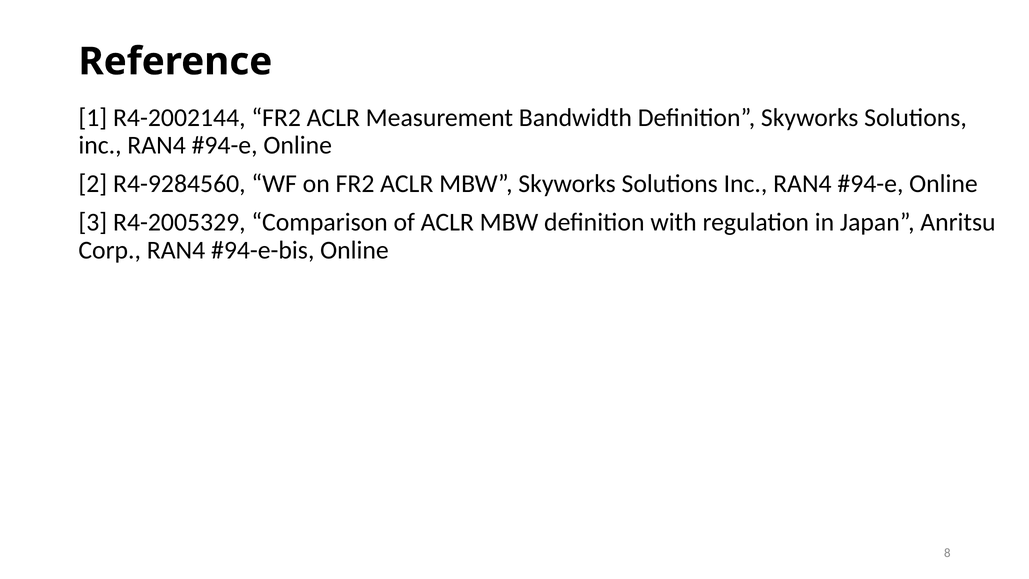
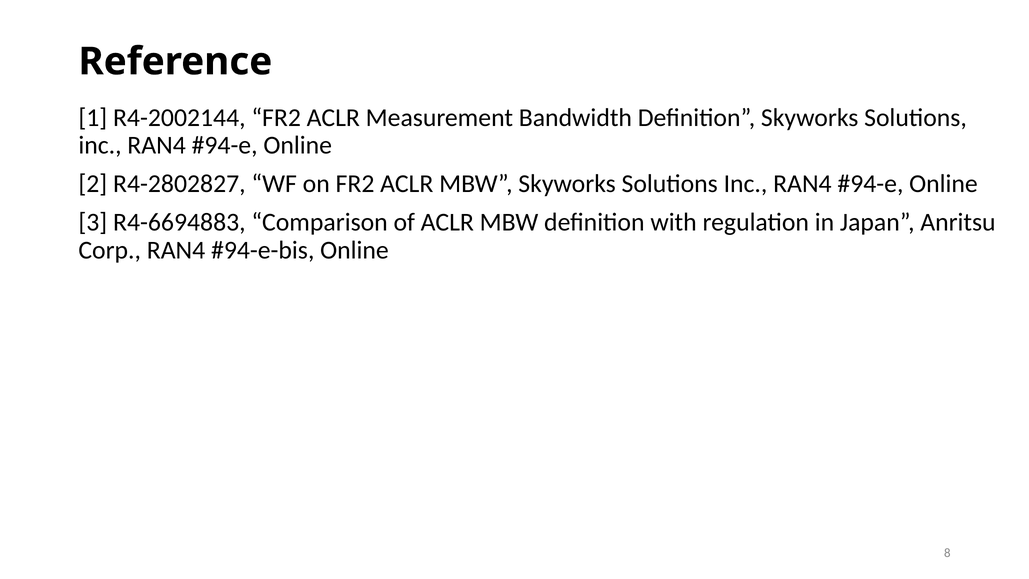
R4-9284560: R4-9284560 -> R4-2802827
R4-2005329: R4-2005329 -> R4-6694883
